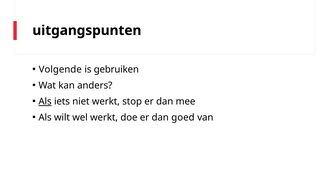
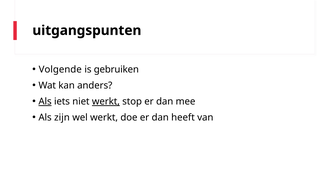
werkt at (106, 101) underline: none -> present
wilt: wilt -> zijn
goed: goed -> heeft
